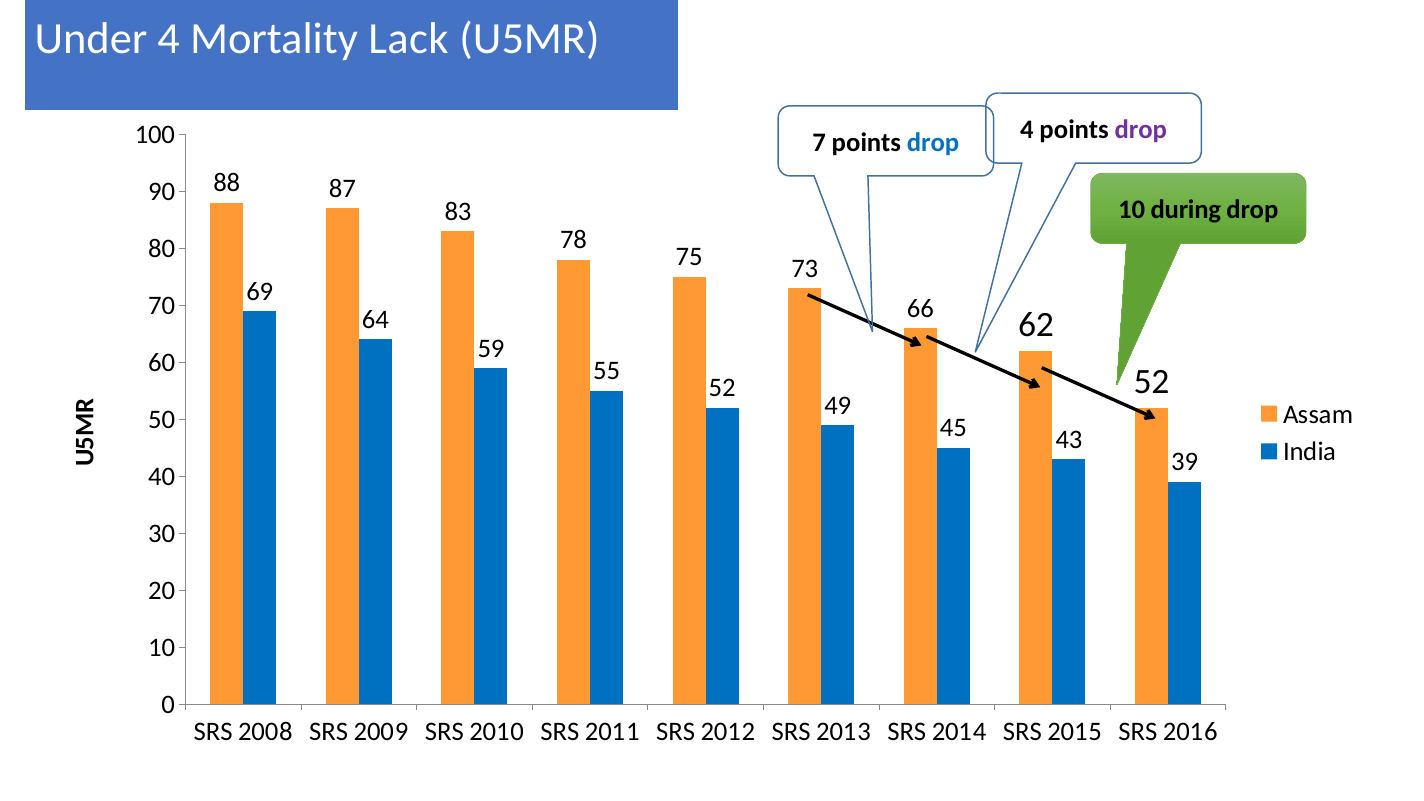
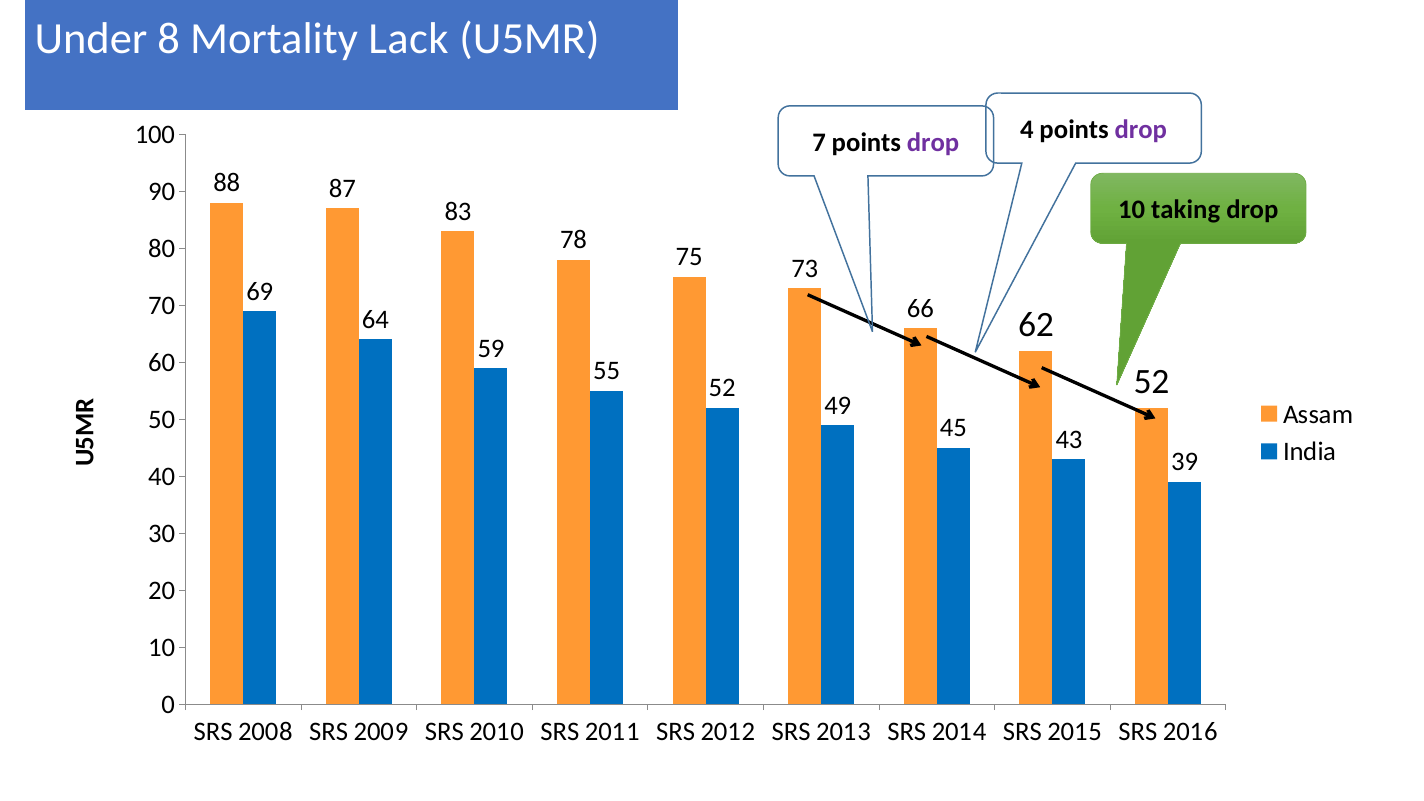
Under 4: 4 -> 8
drop at (933, 143) colour: blue -> purple
during: during -> taking
